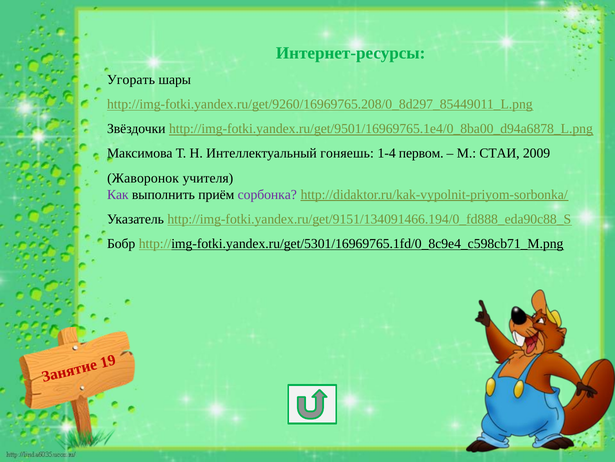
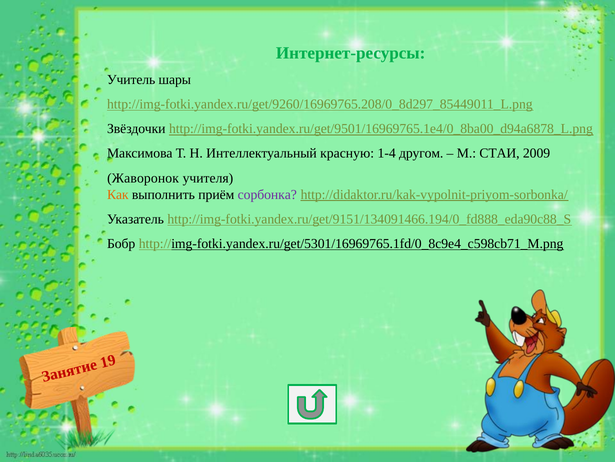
Угорать: Угорать -> Учитель
гоняешь: гоняешь -> красную
первом: первом -> другом
Как colour: purple -> orange
